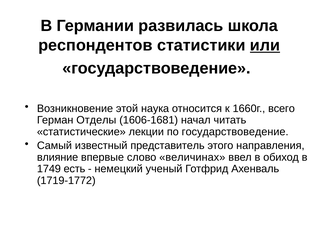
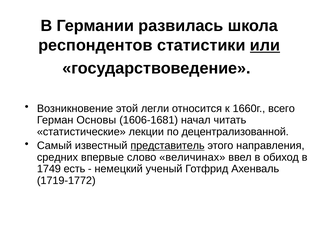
наука: наука -> легли
Отделы: Отделы -> Основы
по государствоведение: государствоведение -> децентрализованной
представитель underline: none -> present
влияние: влияние -> средних
